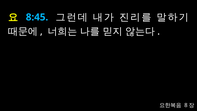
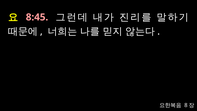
8:45 colour: light blue -> pink
